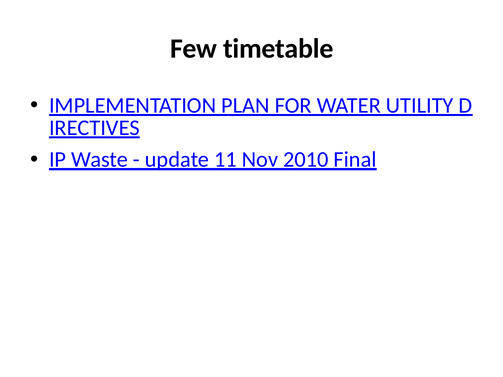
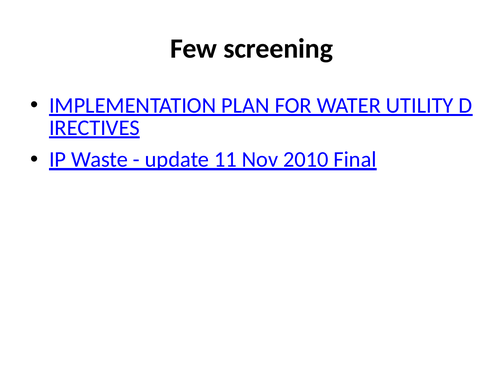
timetable: timetable -> screening
